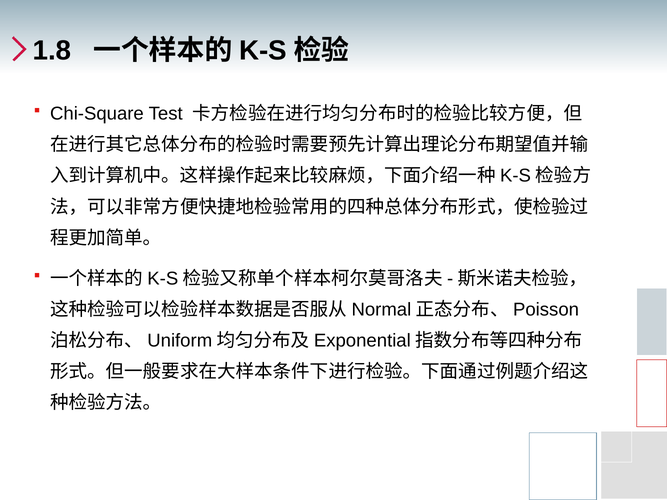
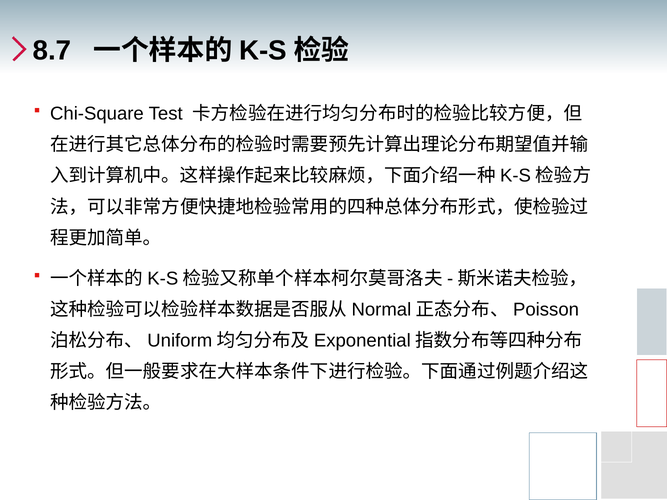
1.8: 1.8 -> 8.7
